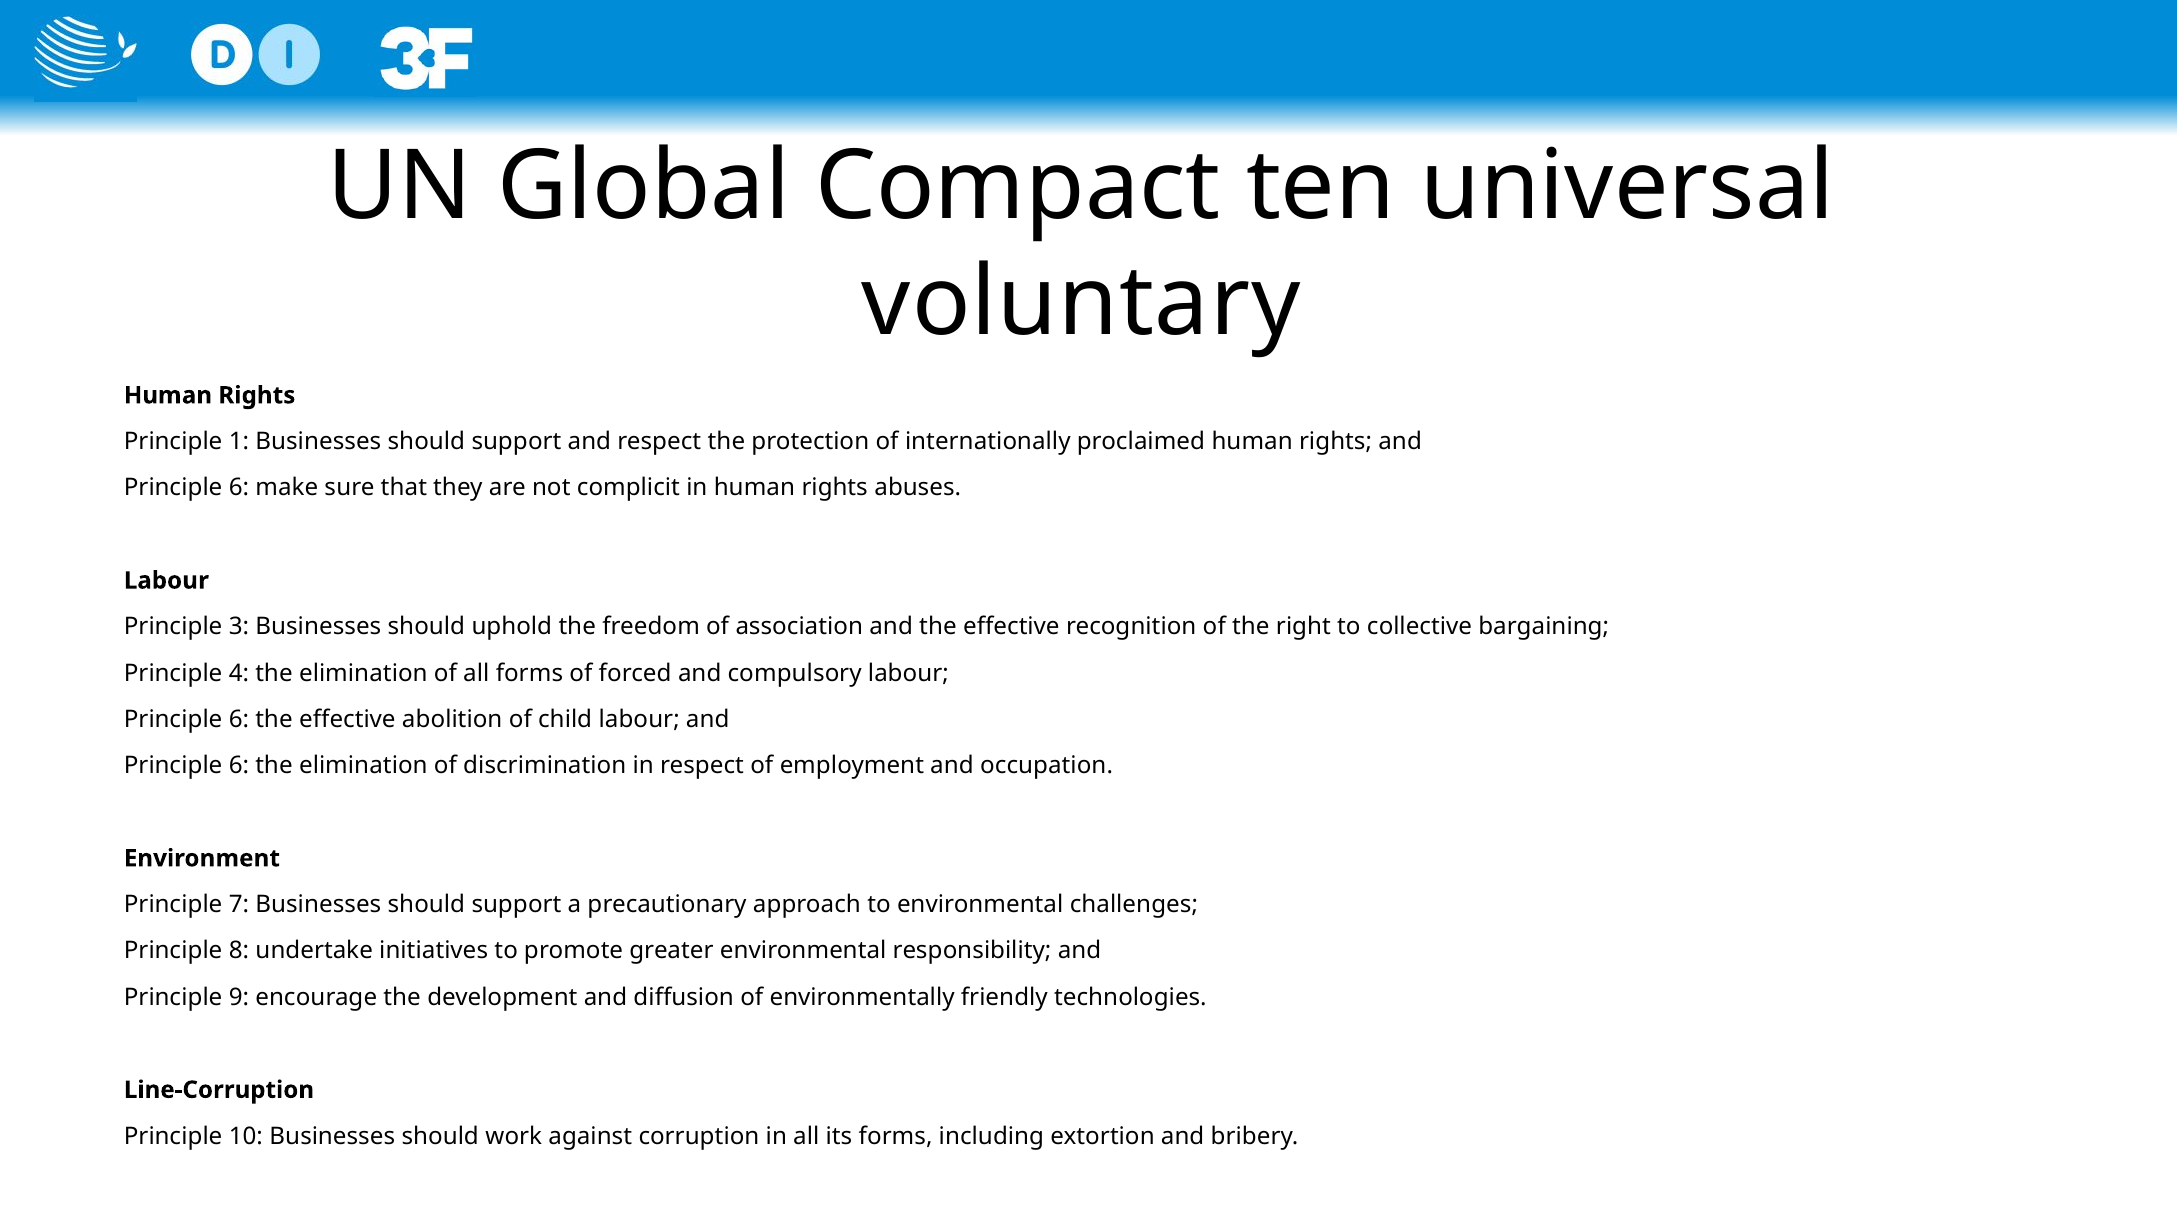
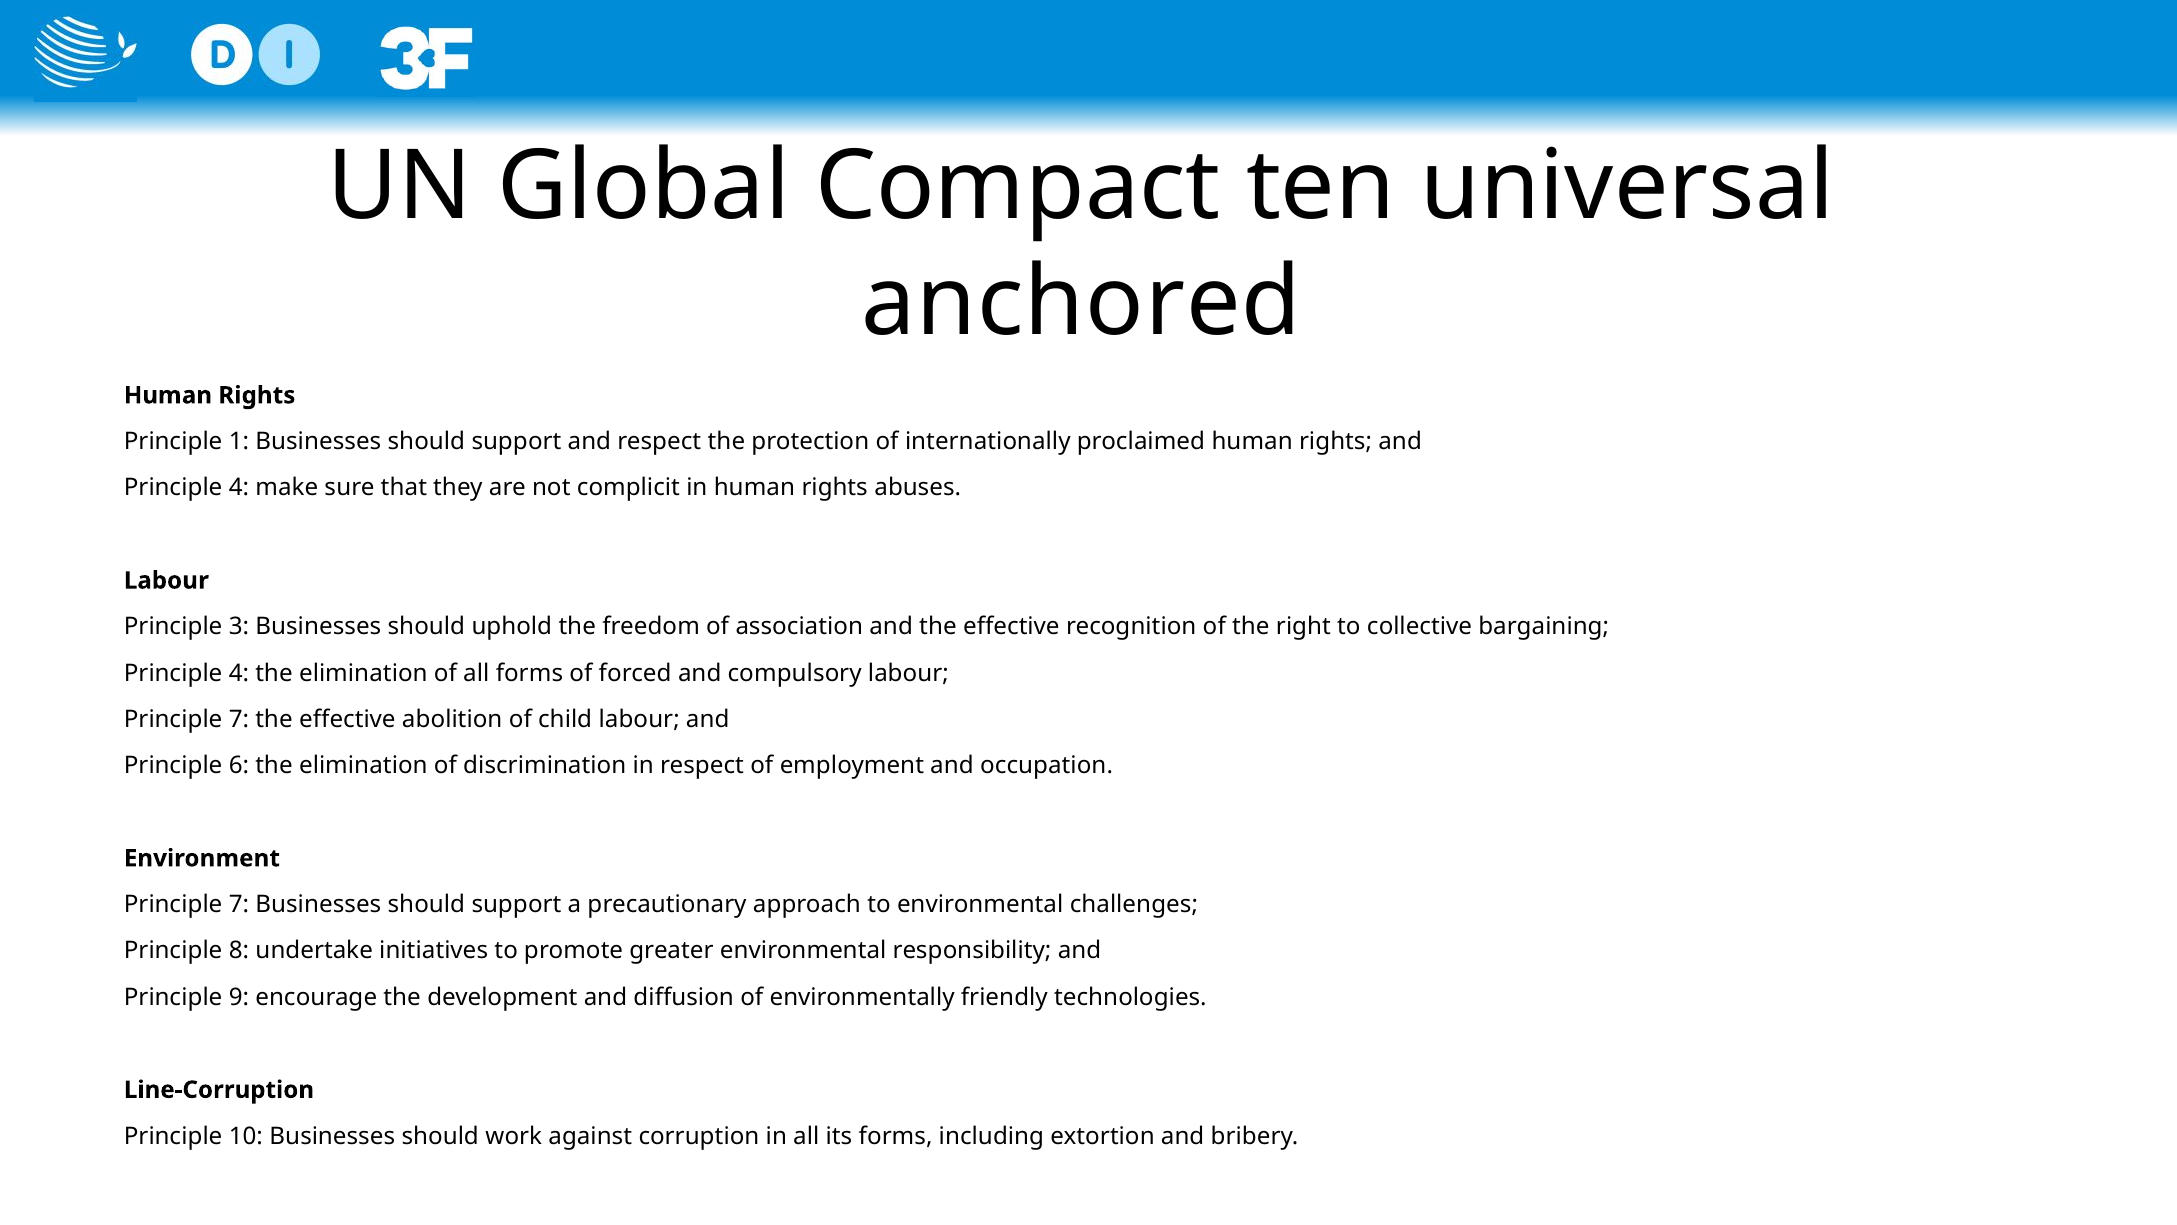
voluntary: voluntary -> anchored
6 at (239, 488): 6 -> 4
6 at (239, 719): 6 -> 7
